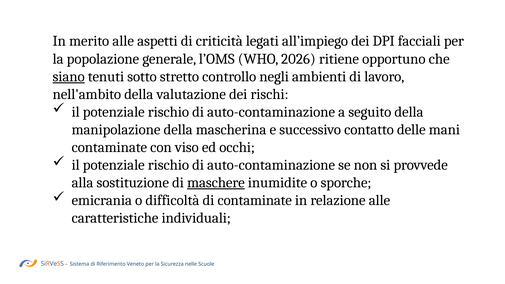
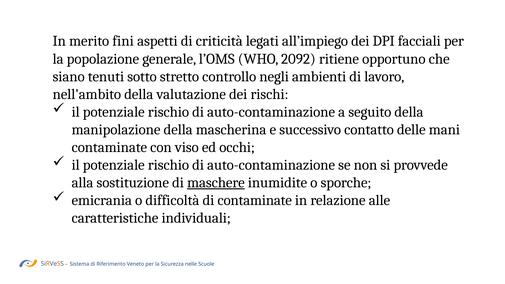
merito alle: alle -> fini
2026: 2026 -> 2092
siano underline: present -> none
